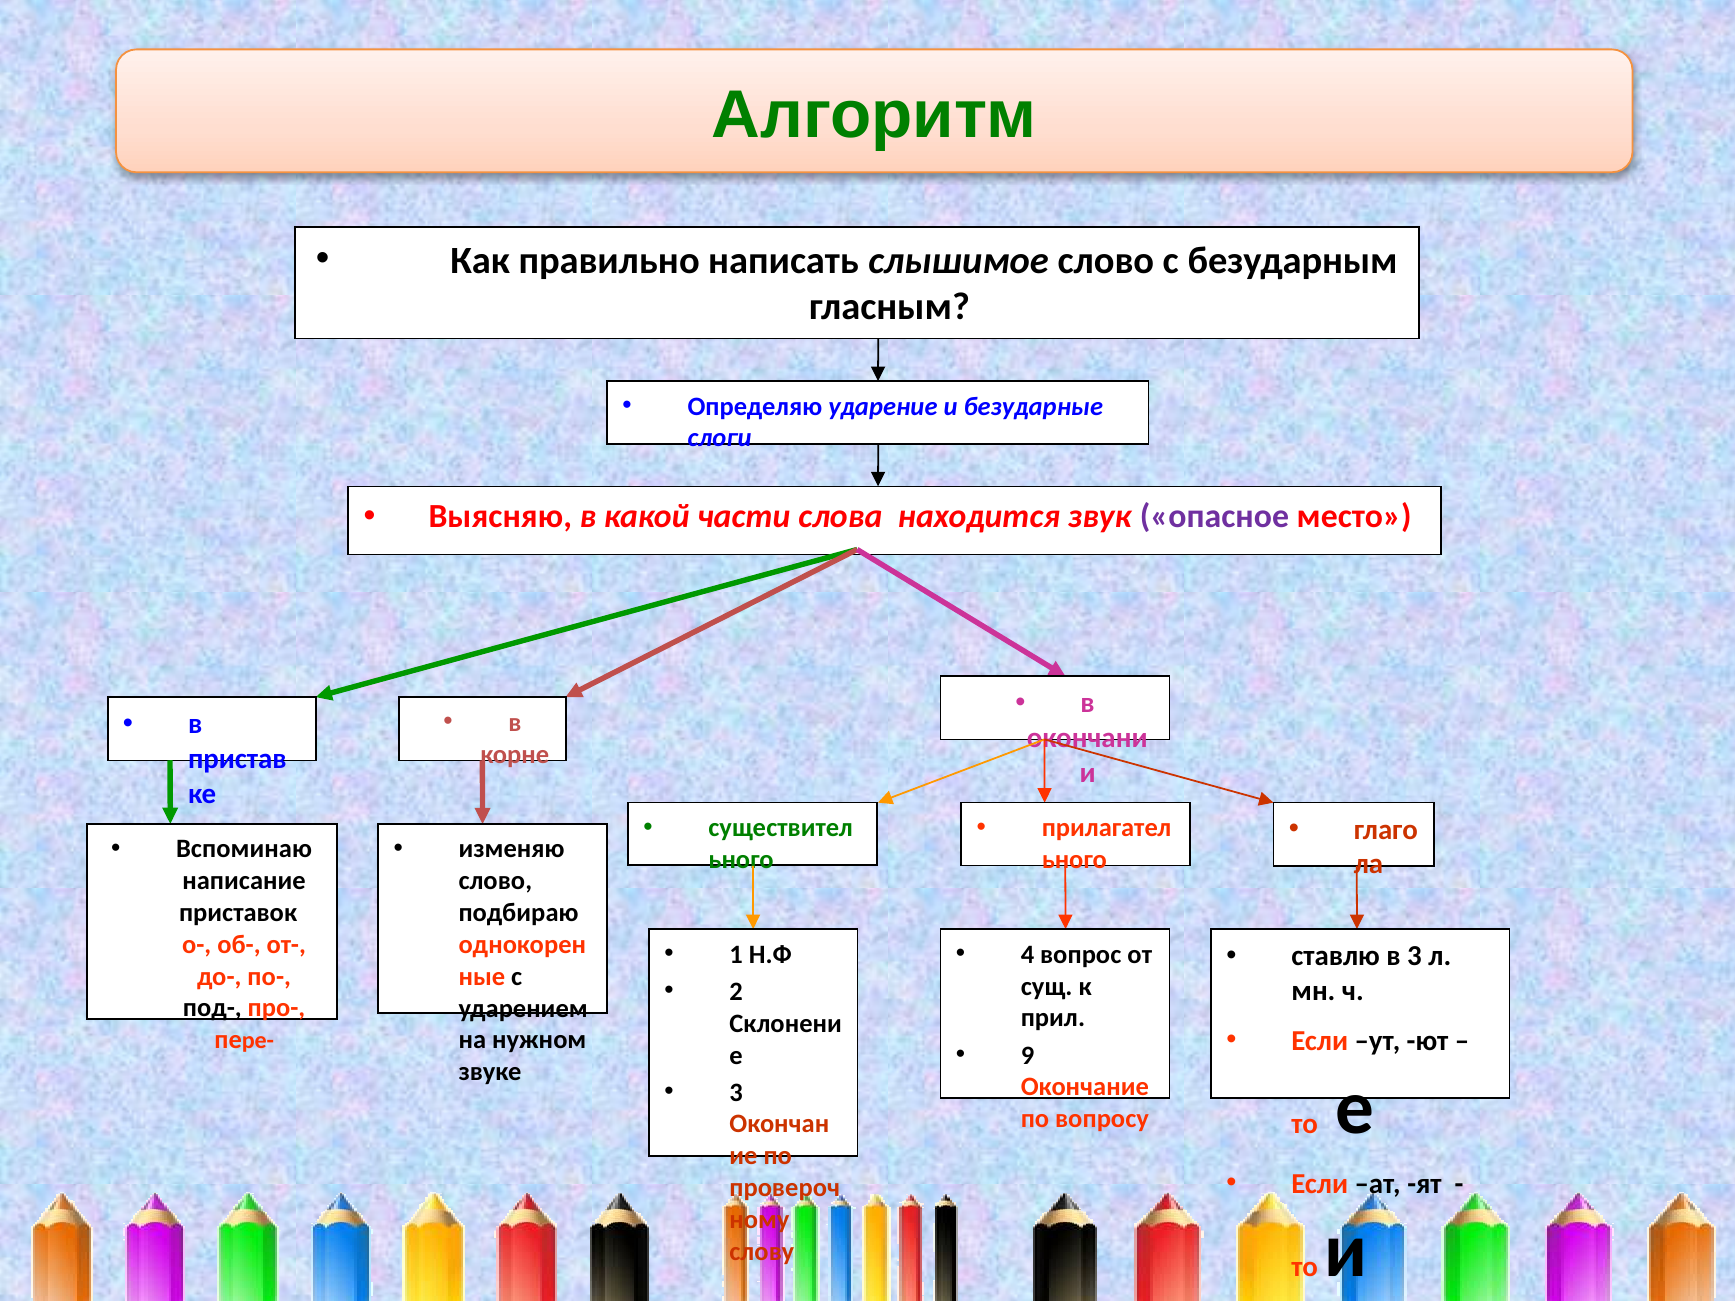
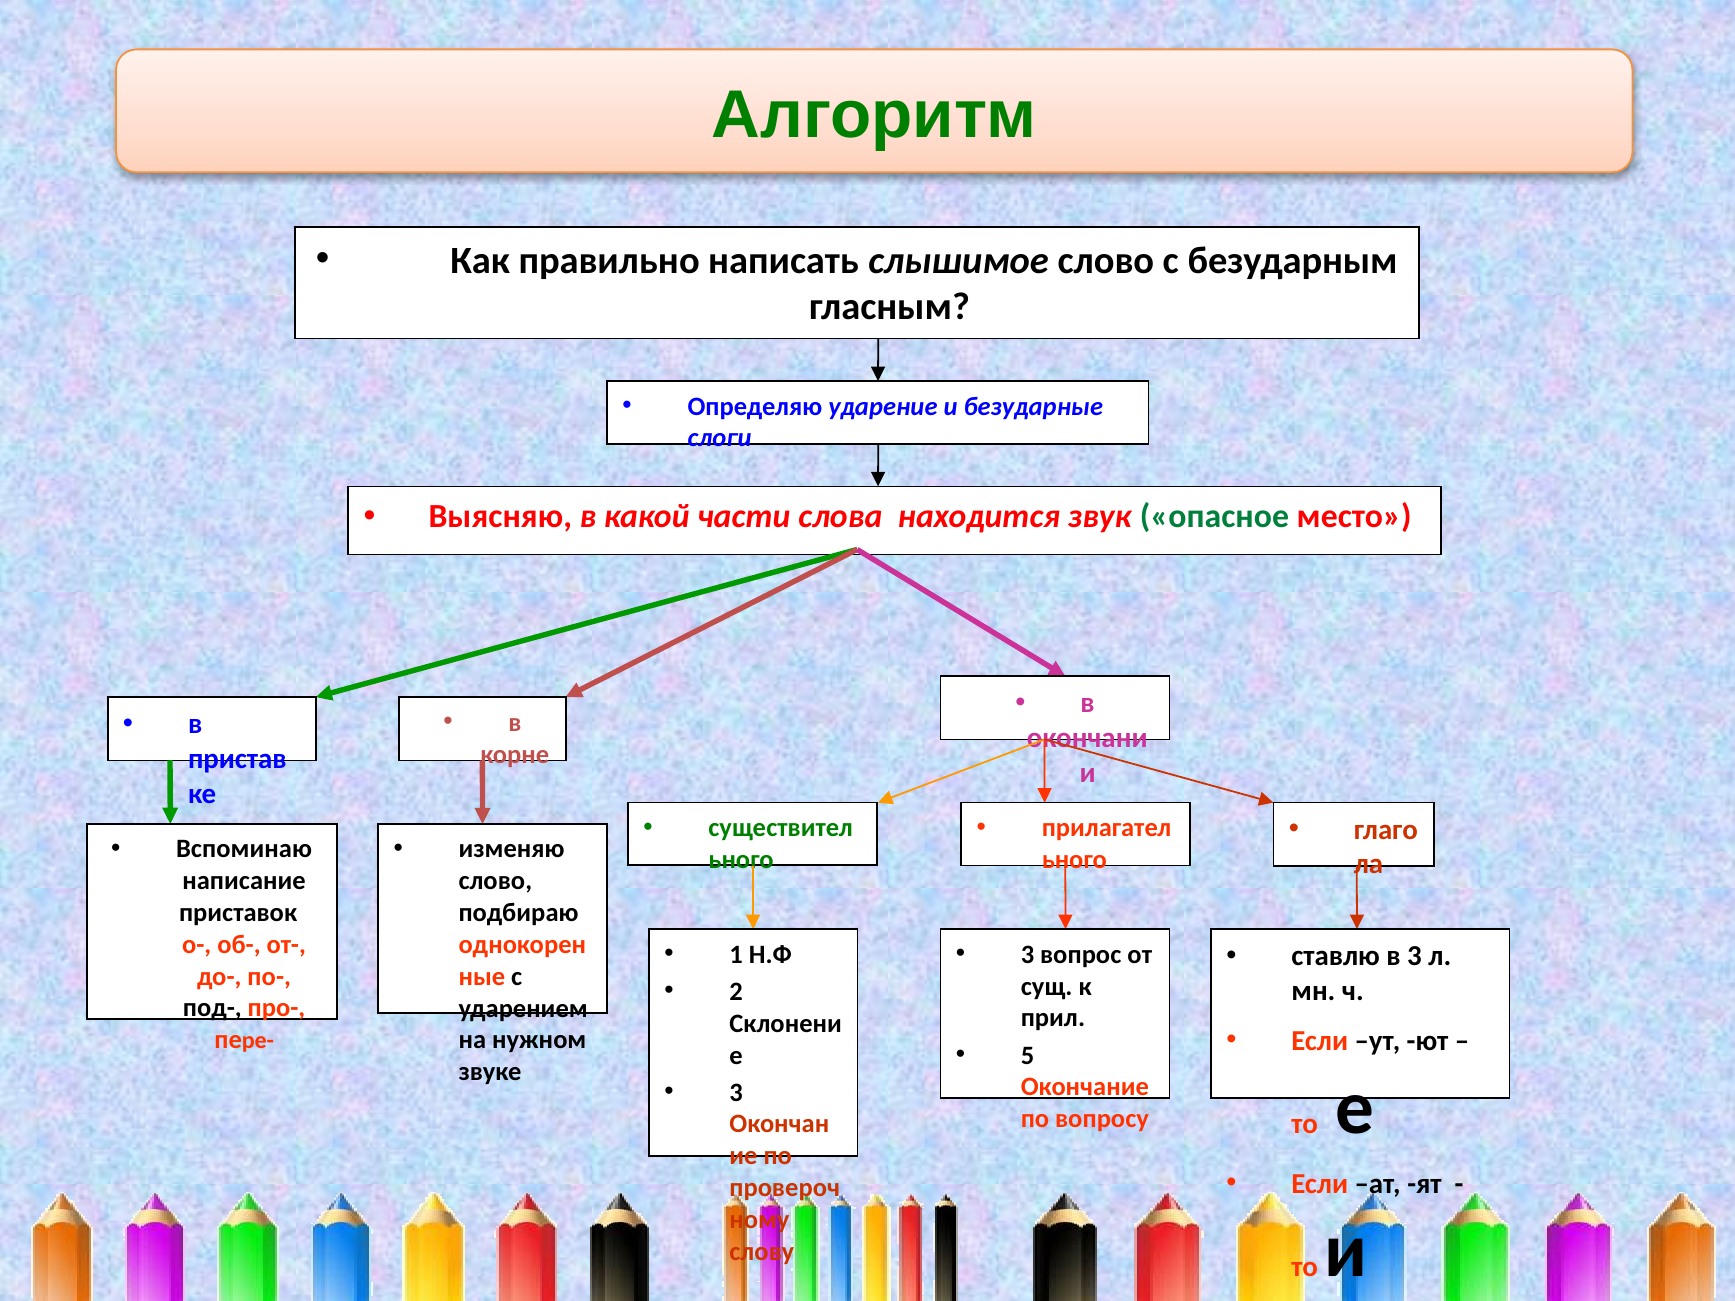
опасное colour: purple -> green
4 at (1028, 955): 4 -> 3
9: 9 -> 5
